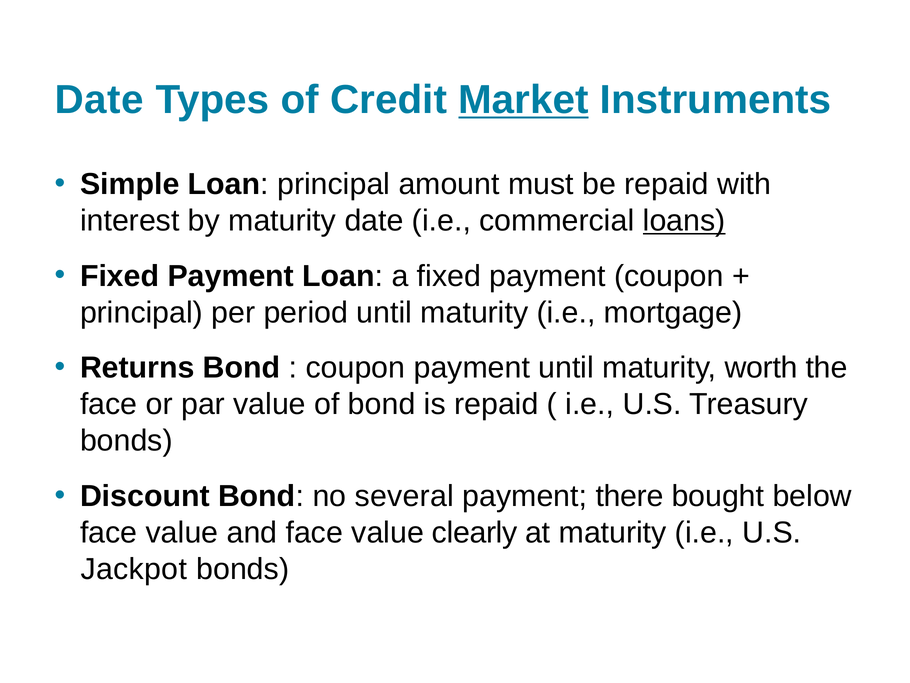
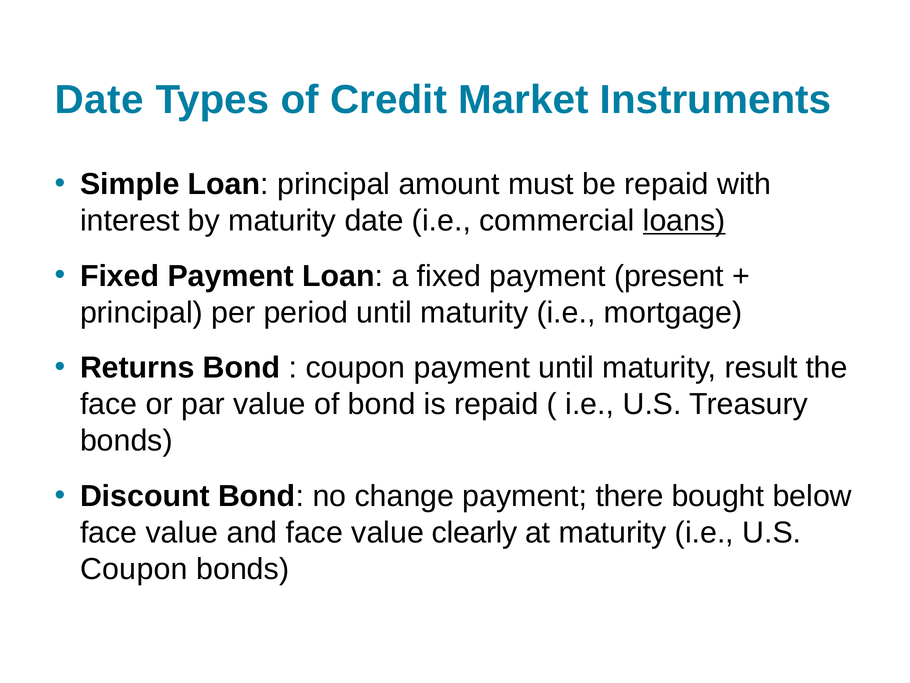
Market underline: present -> none
payment coupon: coupon -> present
worth: worth -> result
several: several -> change
Jackpot at (134, 569): Jackpot -> Coupon
